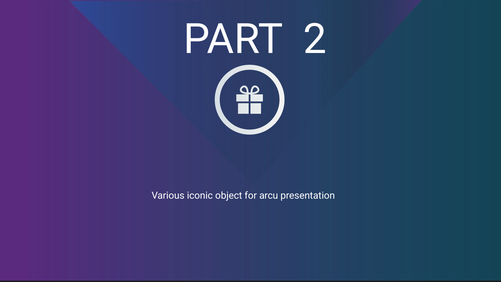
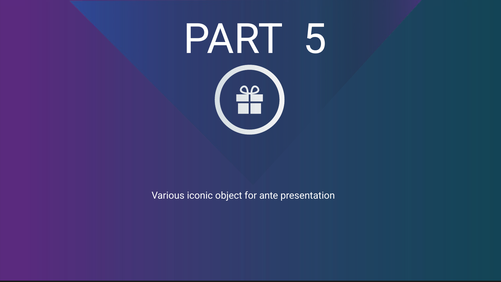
2: 2 -> 5
arcu: arcu -> ante
